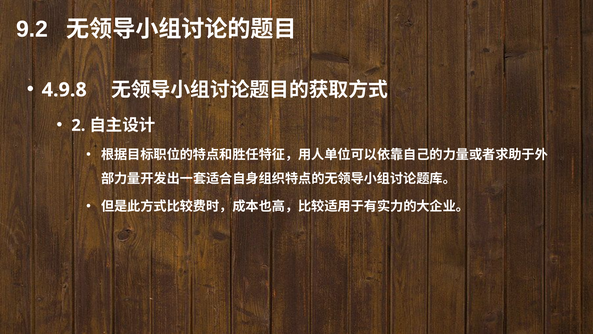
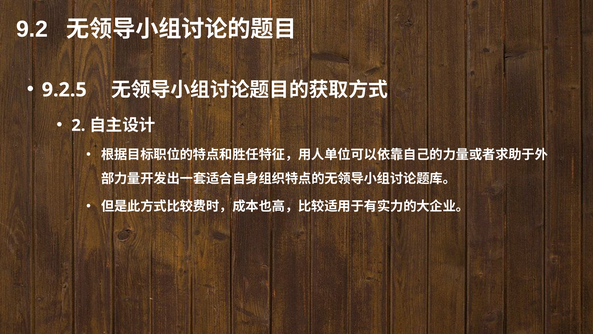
4.9.8: 4.9.8 -> 9.2.5
